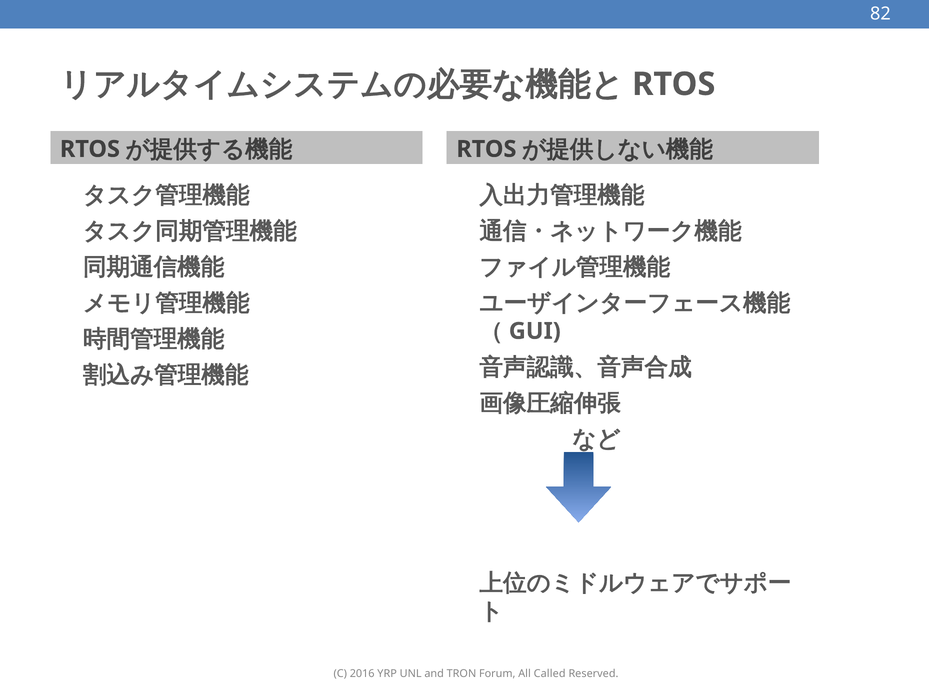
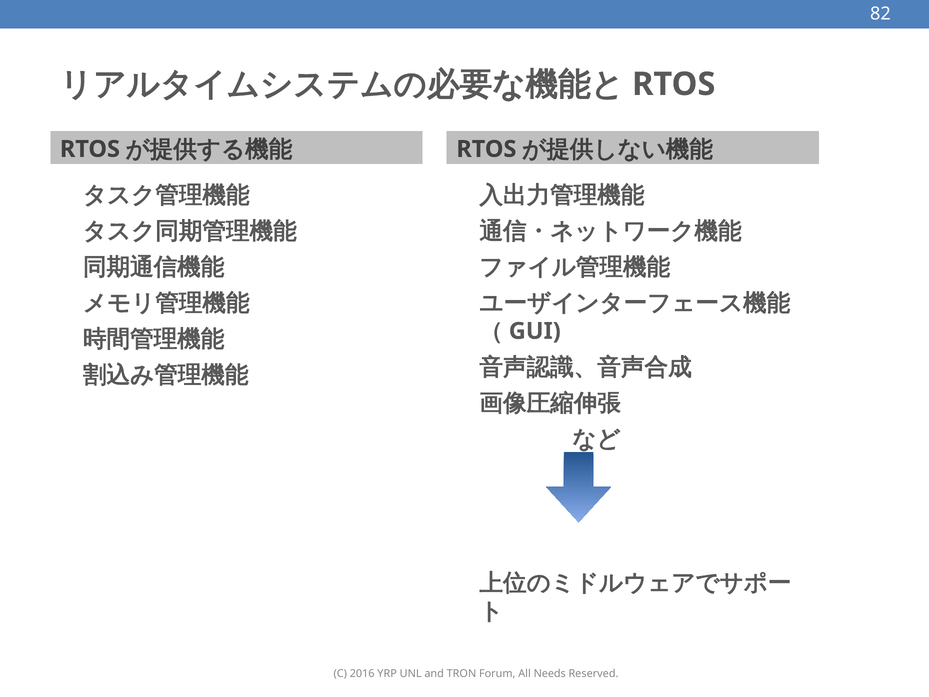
Called: Called -> Needs
